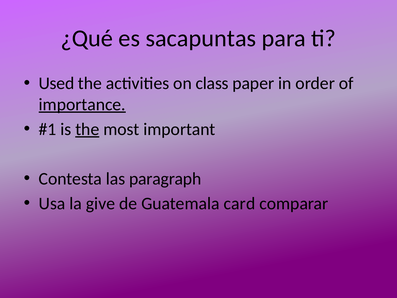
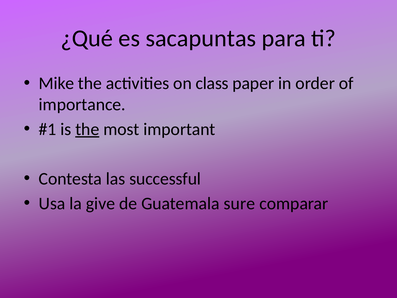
Used: Used -> Mike
importance underline: present -> none
paragraph: paragraph -> successful
card: card -> sure
